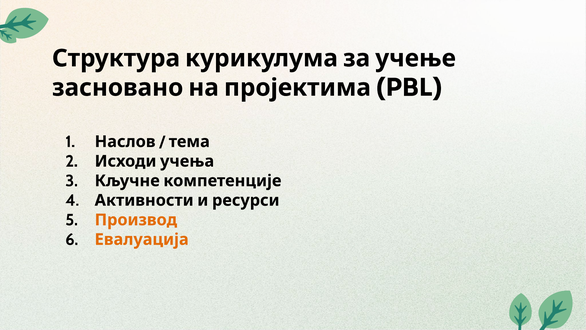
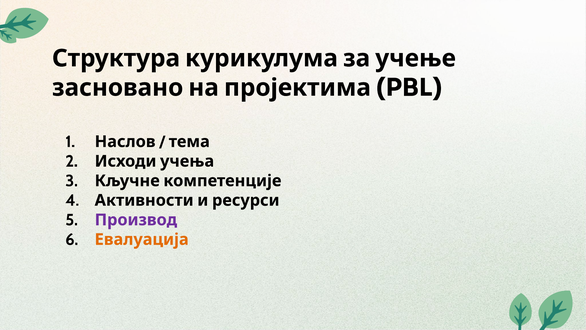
Производ colour: orange -> purple
